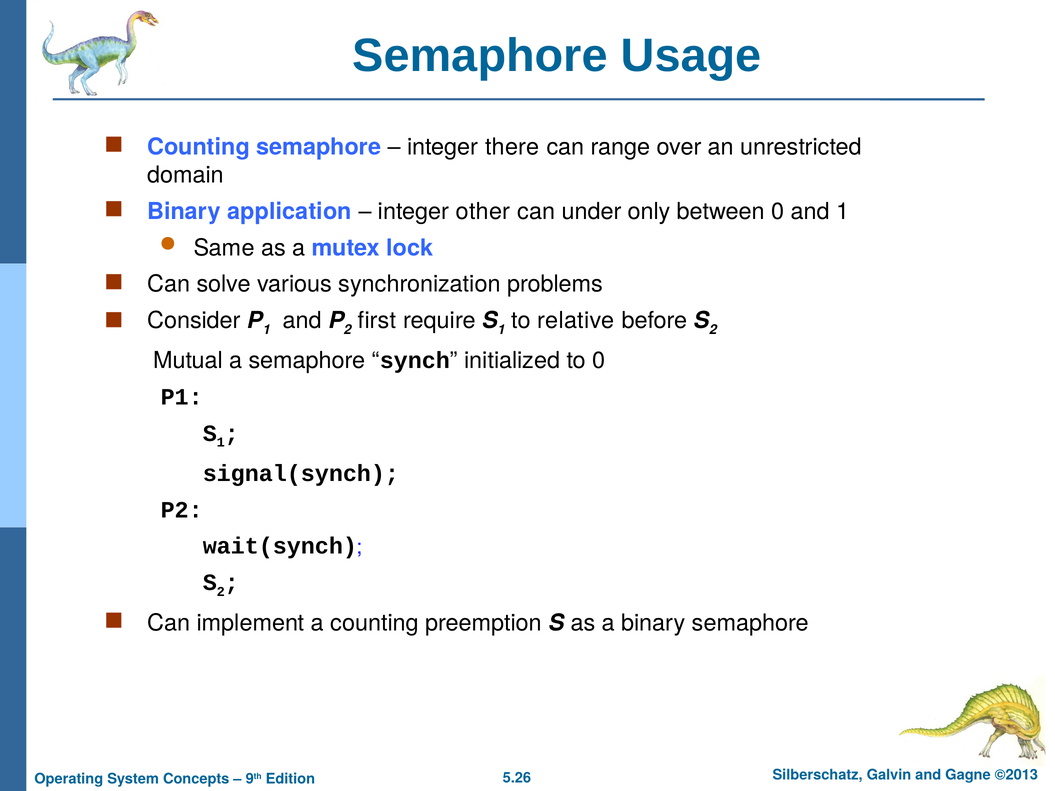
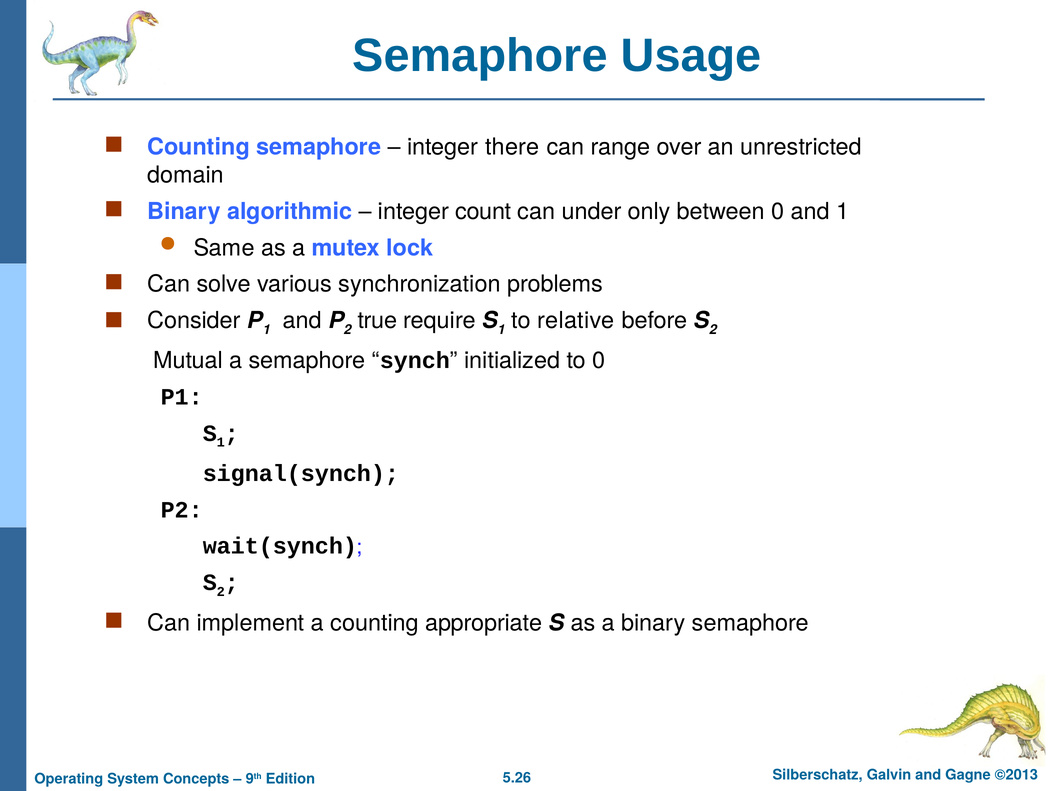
application: application -> algorithmic
other: other -> count
first: first -> true
preemption: preemption -> appropriate
